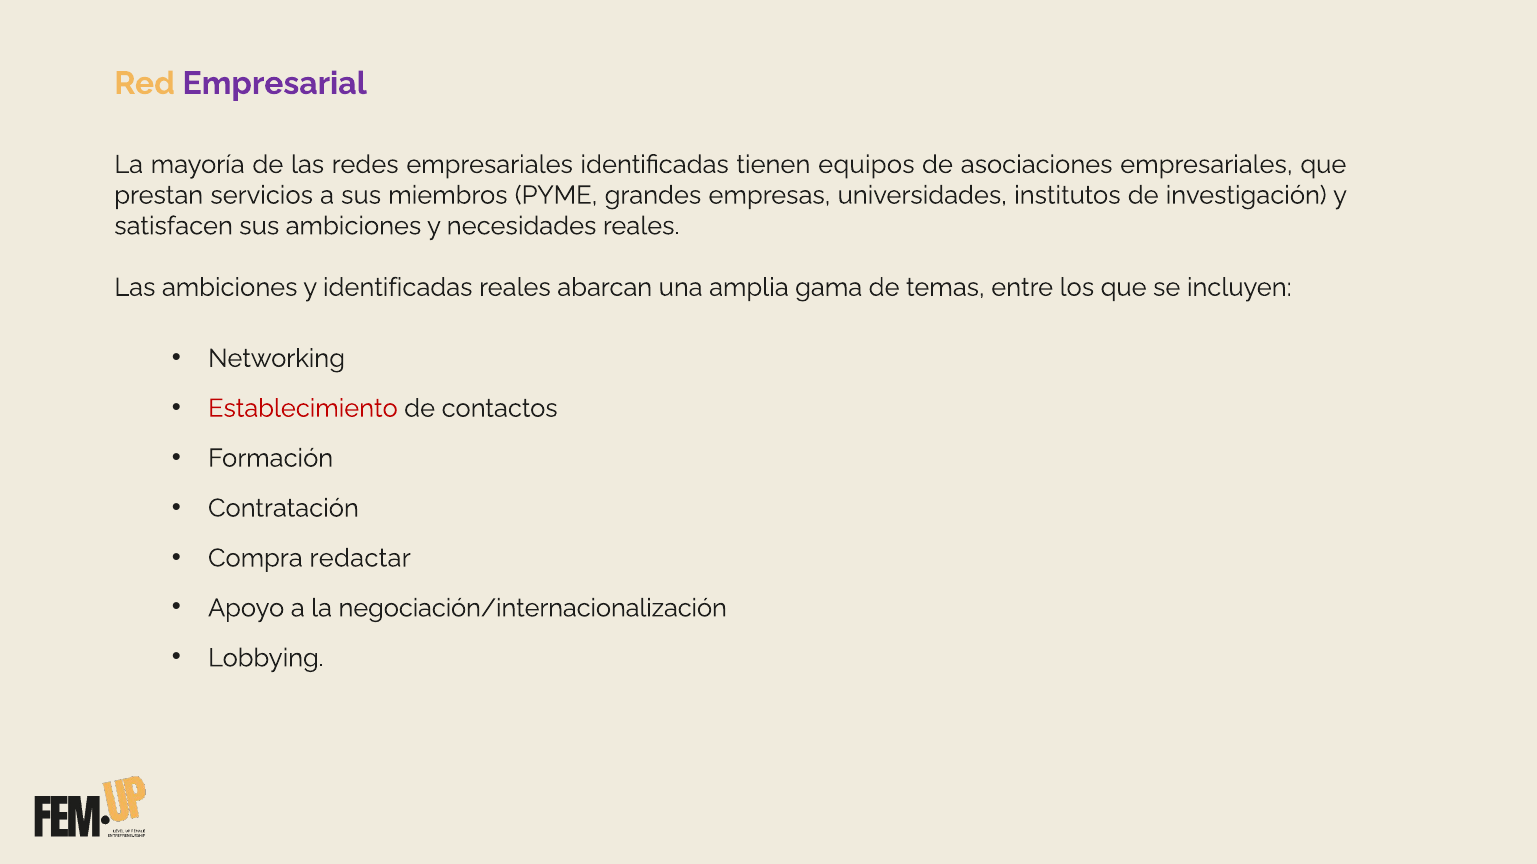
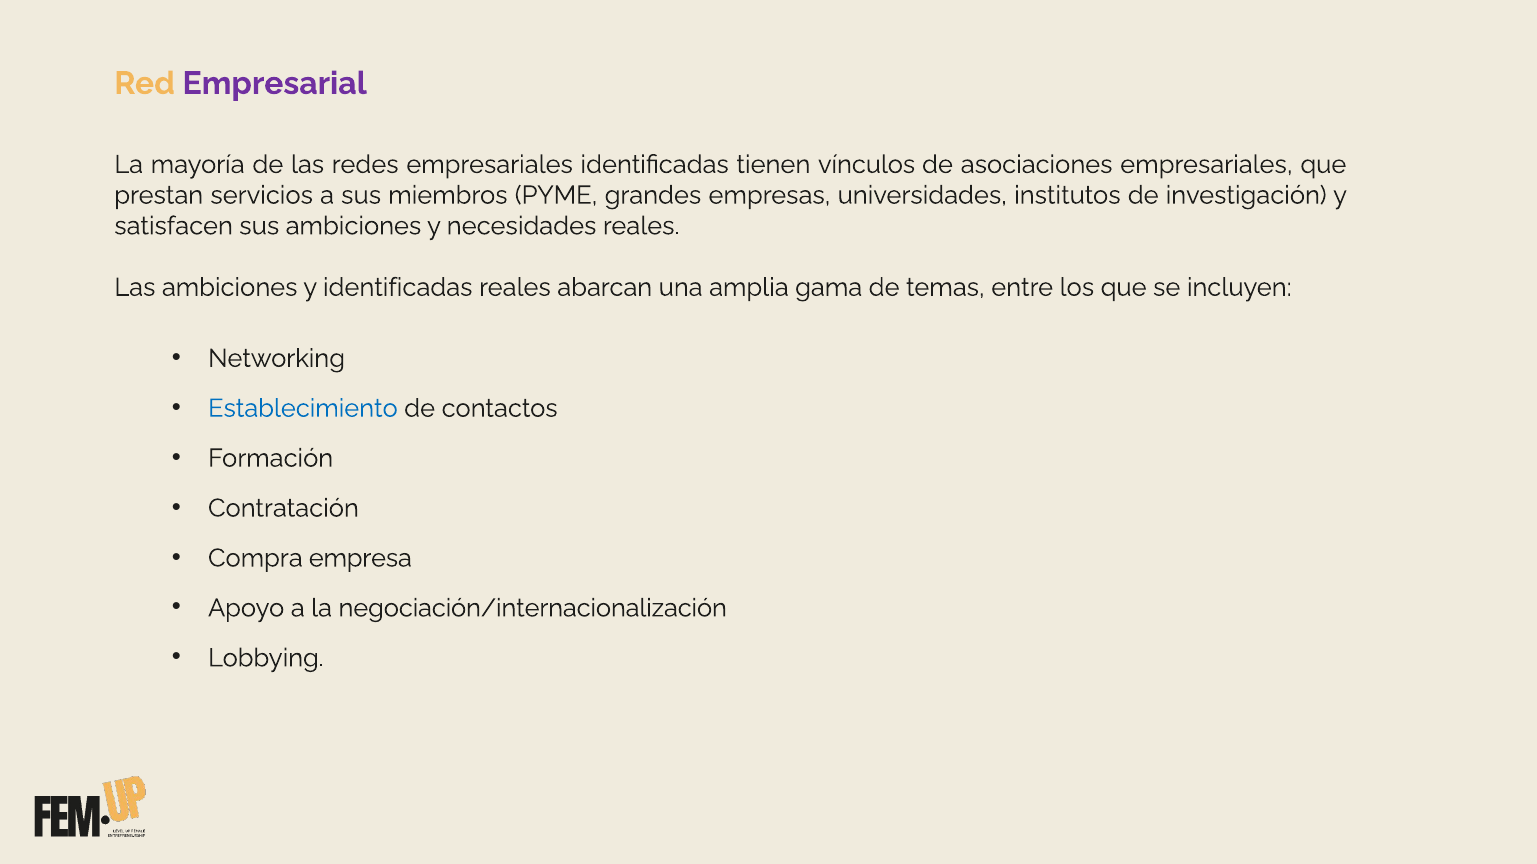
equipos: equipos -> vínculos
Establecimiento colour: red -> blue
redactar: redactar -> empresa
